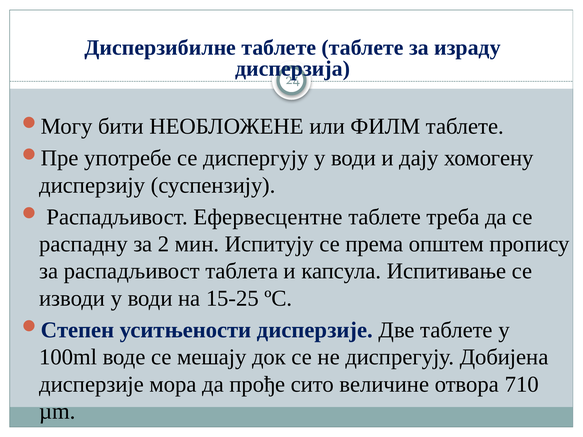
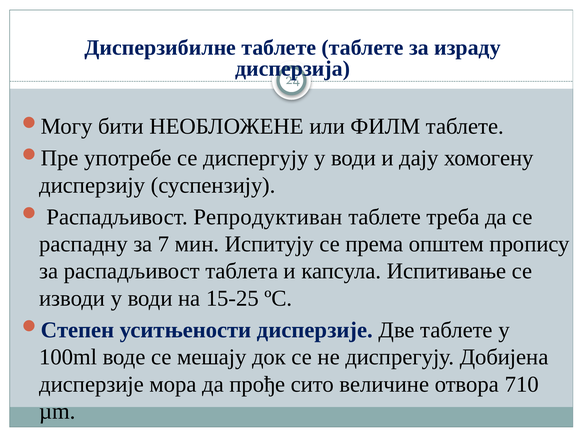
Ефервесцентне: Ефервесцентне -> Репродуктиван
2: 2 -> 7
